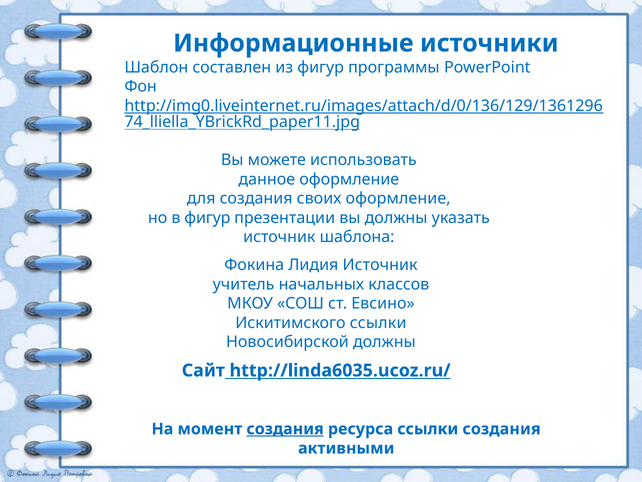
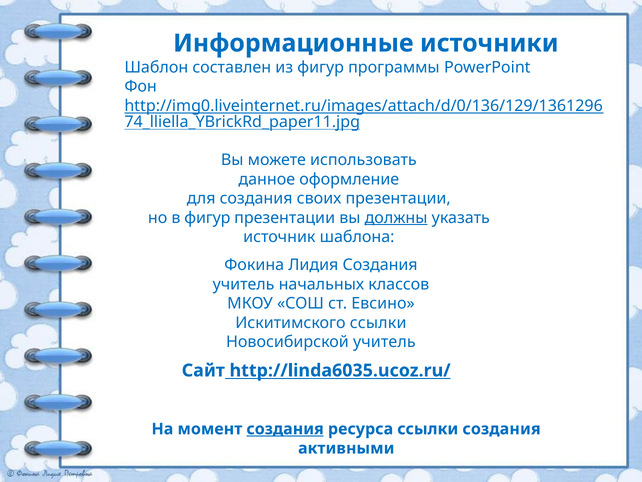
своих оформление: оформление -> презентации
должны at (396, 218) underline: none -> present
Лидия Источник: Источник -> Создания
Новосибирской должны: должны -> учитель
